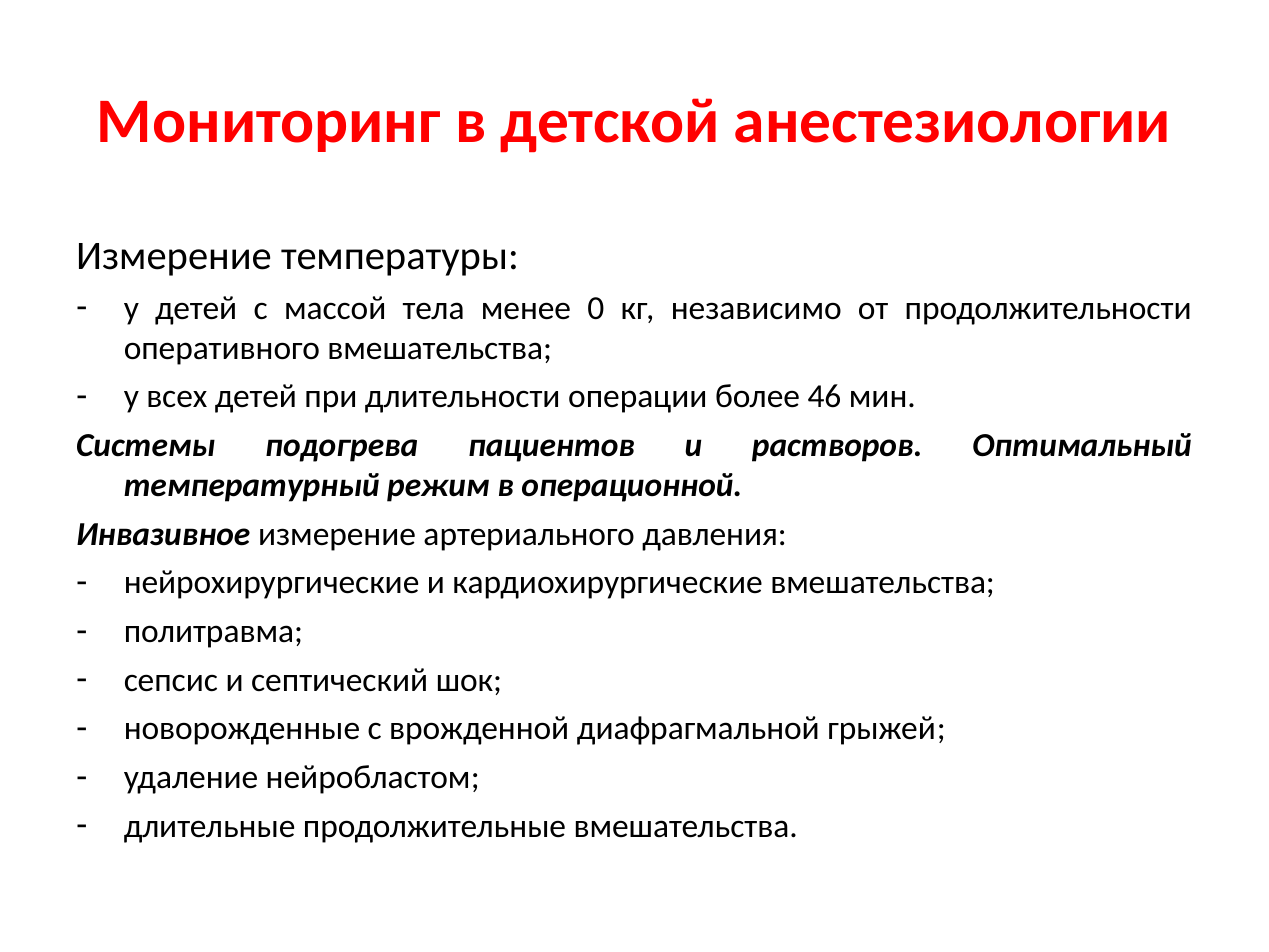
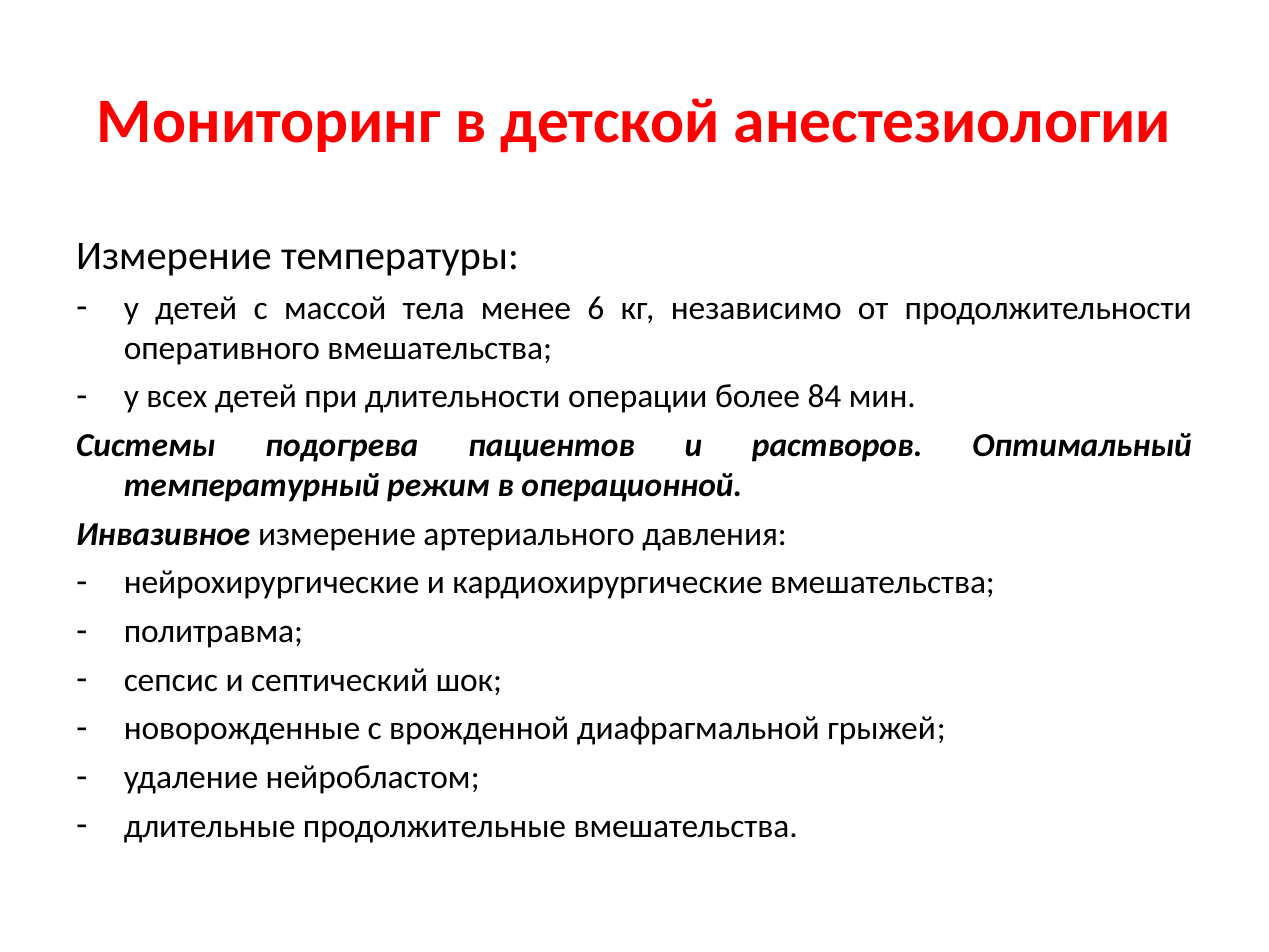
0: 0 -> 6
46: 46 -> 84
